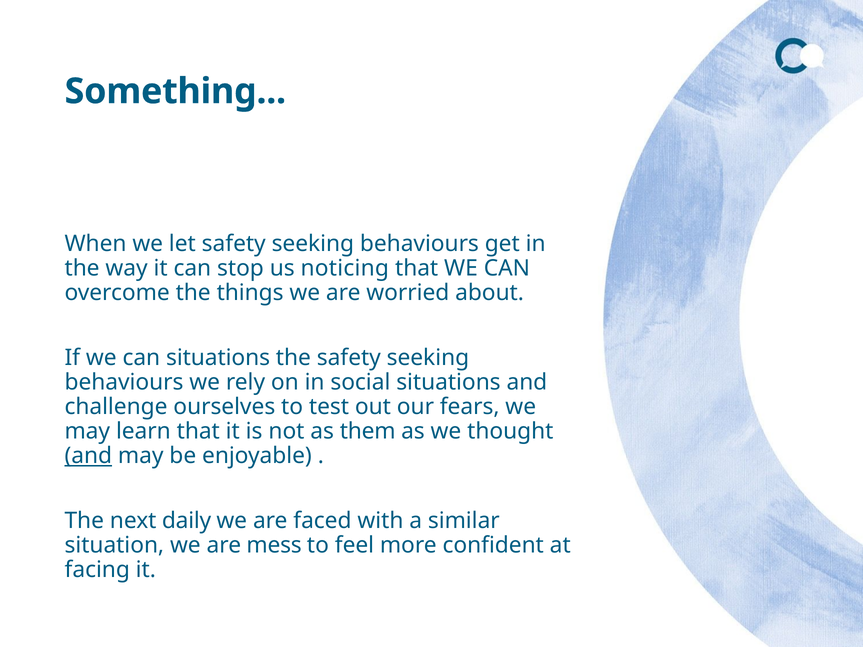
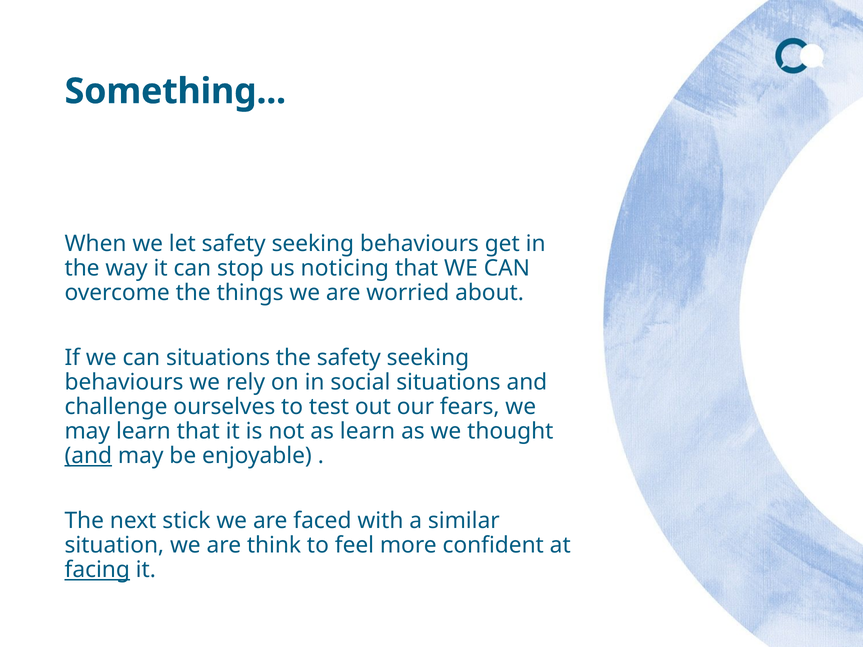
as them: them -> learn
daily: daily -> stick
mess: mess -> think
facing underline: none -> present
